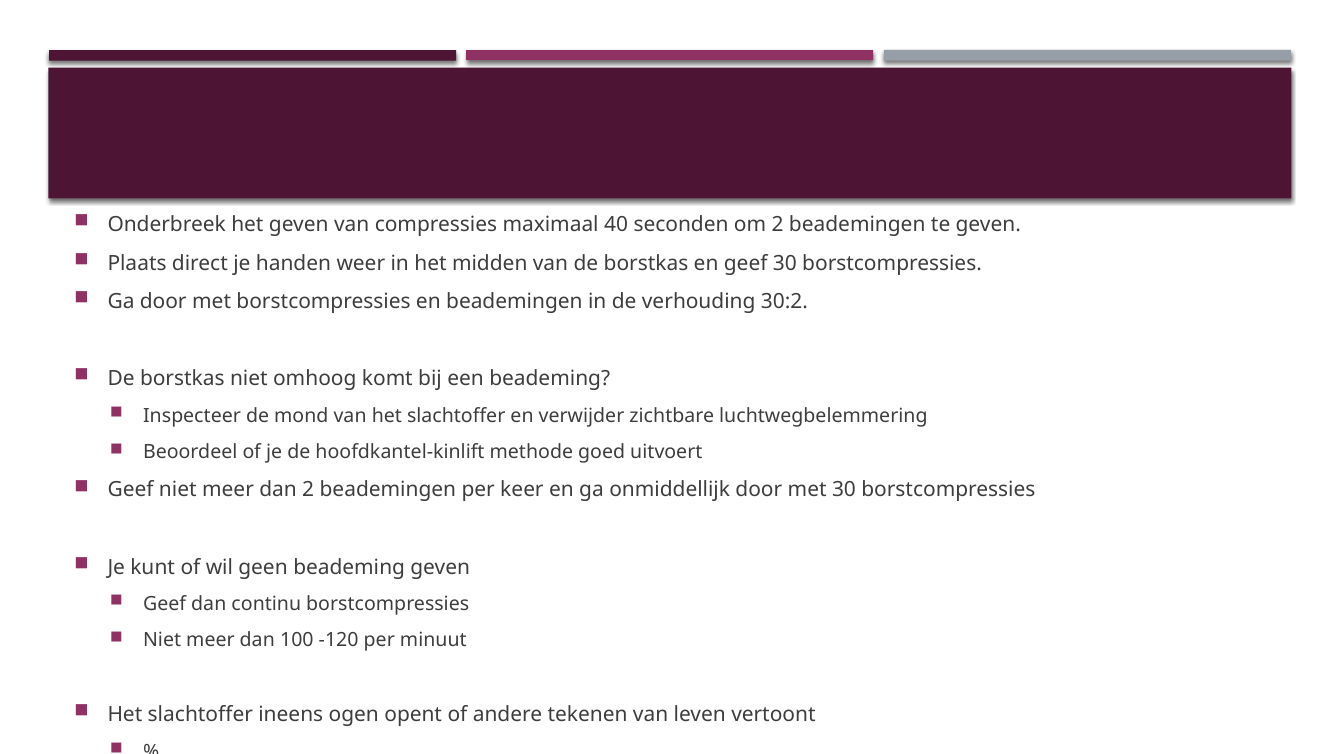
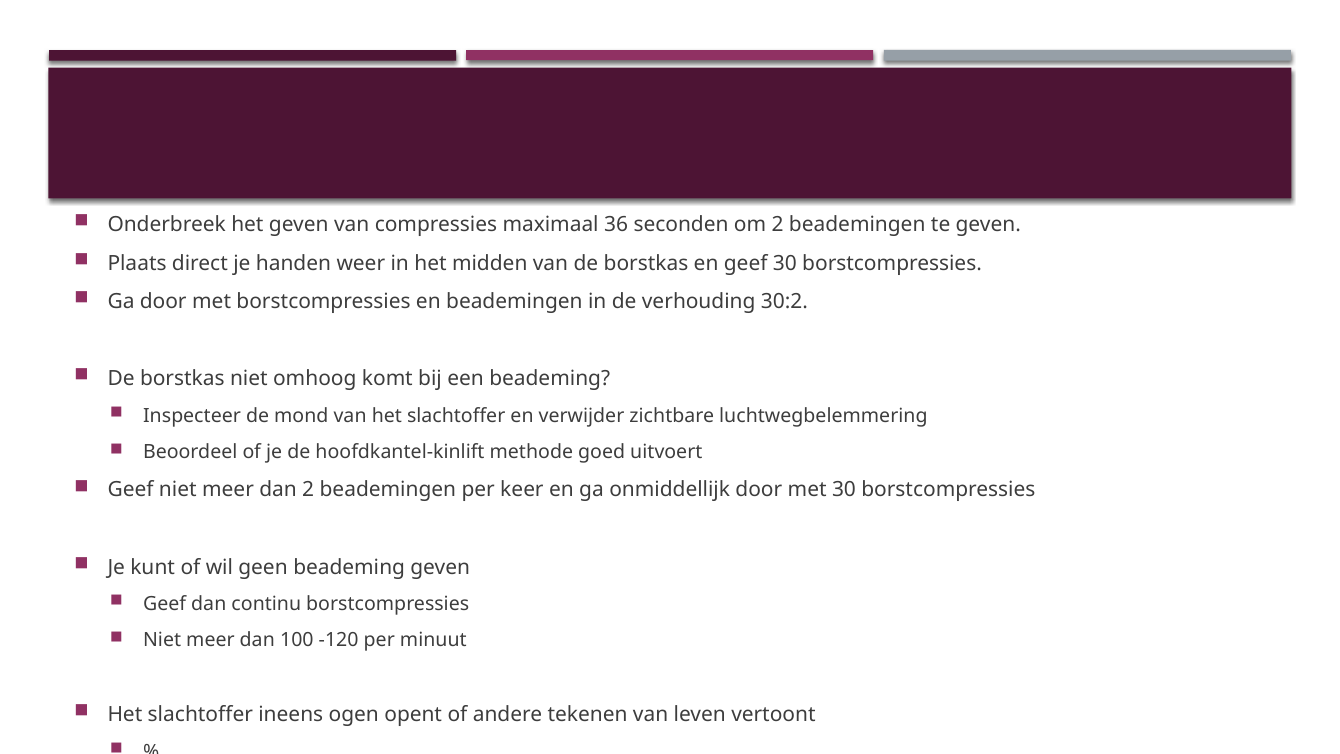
40: 40 -> 36
